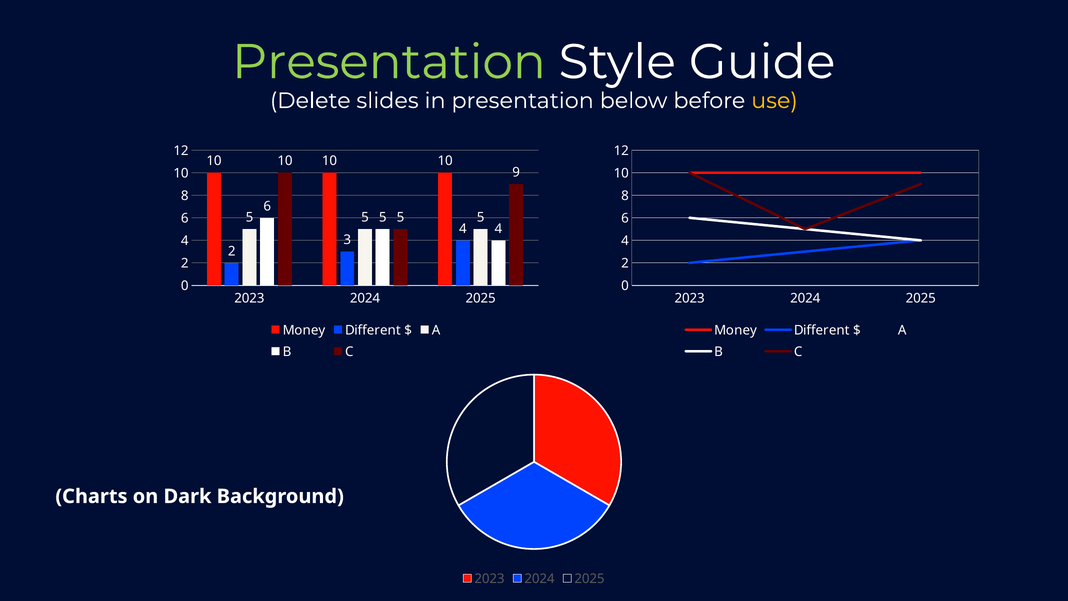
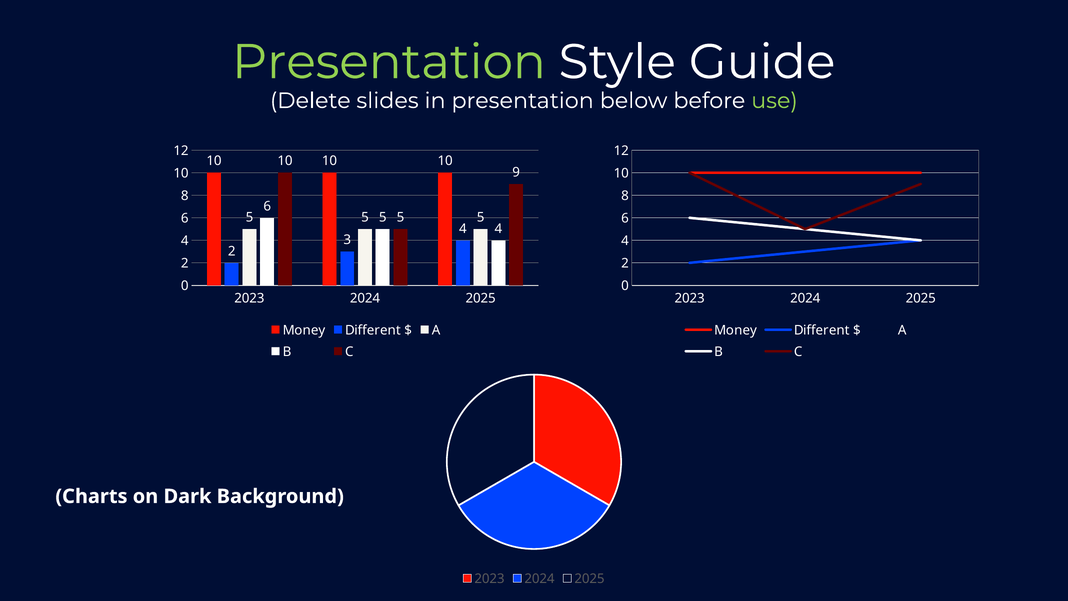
use colour: yellow -> light green
